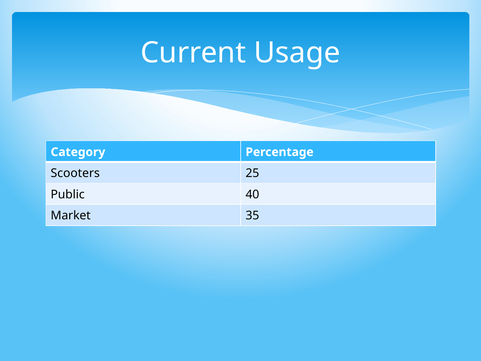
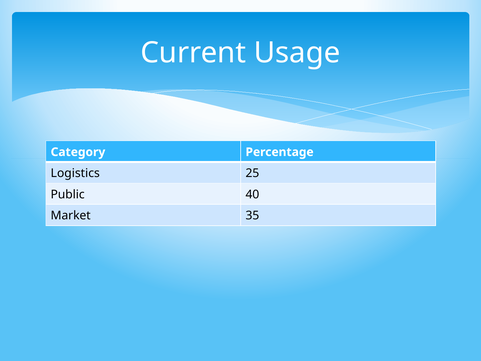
Scooters: Scooters -> Logistics
